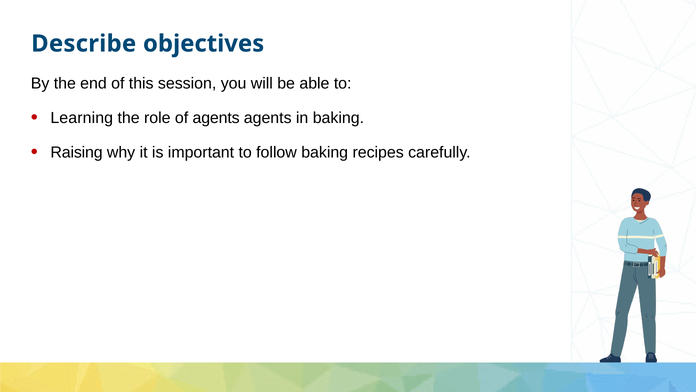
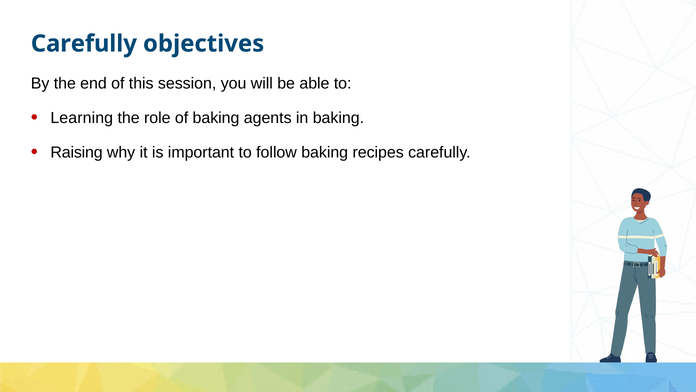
Describe at (84, 44): Describe -> Carefully
of agents: agents -> baking
